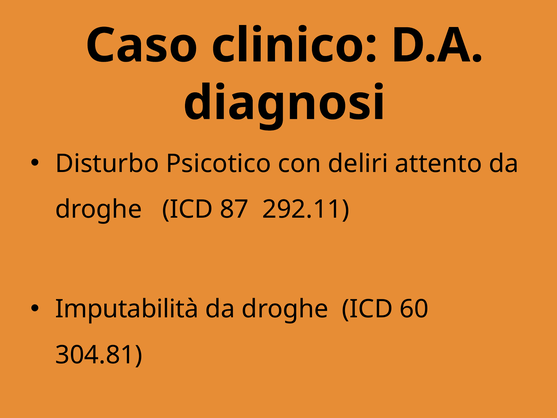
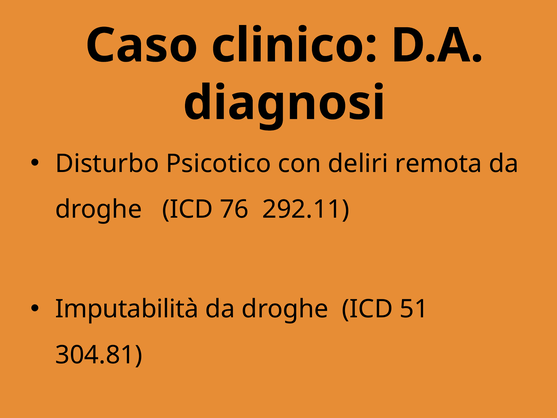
attento: attento -> remota
87: 87 -> 76
60: 60 -> 51
